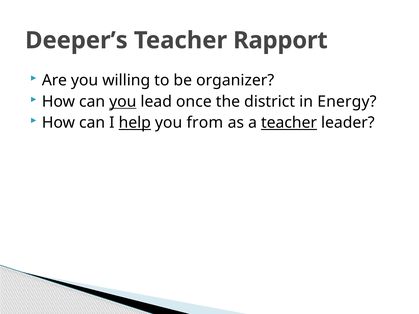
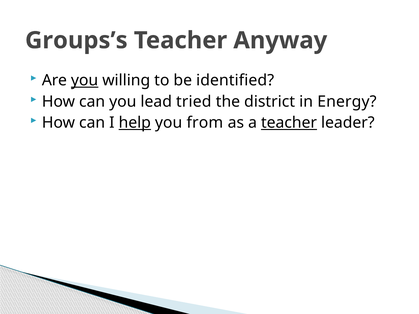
Deeper’s: Deeper’s -> Groups’s
Rapport: Rapport -> Anyway
you at (85, 80) underline: none -> present
organizer: organizer -> identified
you at (123, 102) underline: present -> none
once: once -> tried
